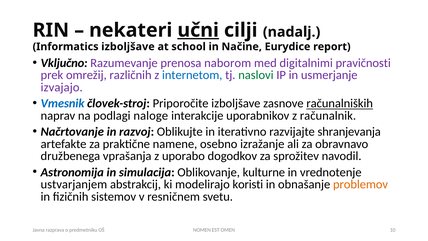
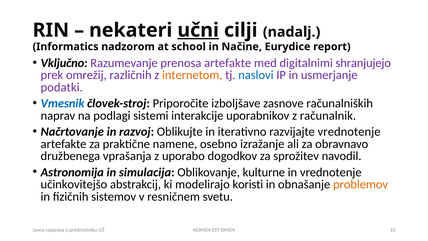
Informatics izboljšave: izboljšave -> nadzorom
prenosa naborom: naborom -> artefakte
pravičnosti: pravičnosti -> shranjujejo
internetom colour: blue -> orange
naslovi colour: green -> blue
izvajajo: izvajajo -> podatki
računalniških underline: present -> none
naloge: naloge -> sistemi
razvijajte shranjevanja: shranjevanja -> vrednotenje
ustvarjanjem: ustvarjanjem -> učinkovitejšo
